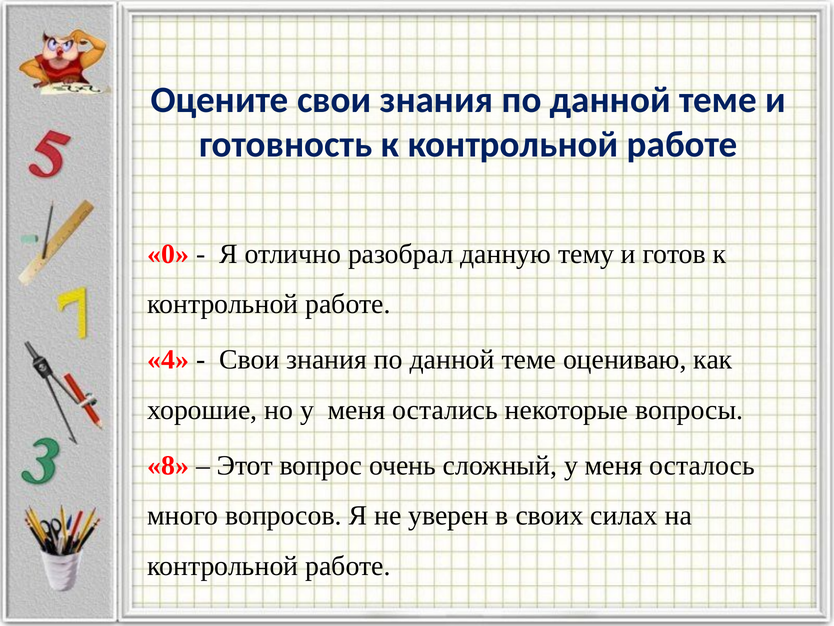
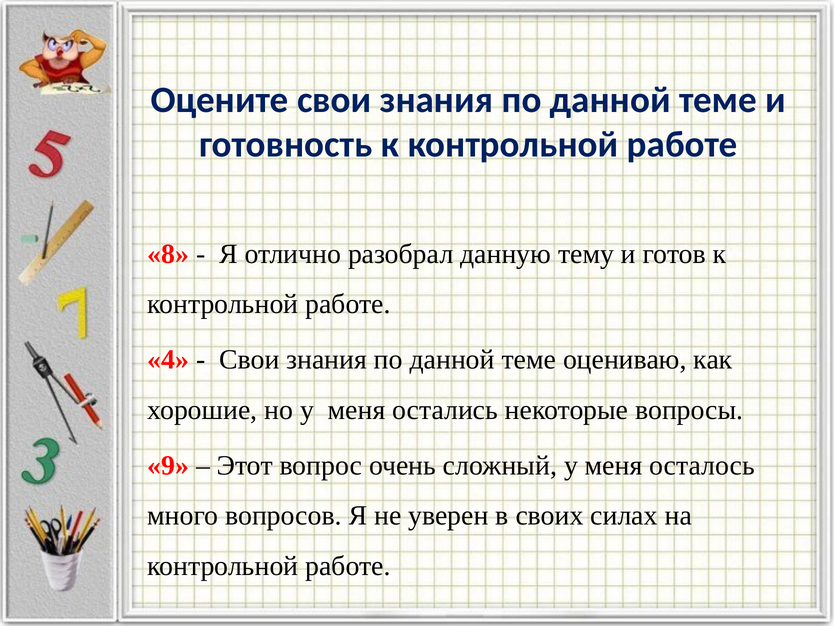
0: 0 -> 8
8: 8 -> 9
